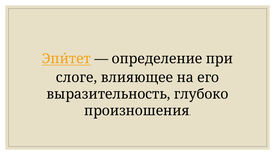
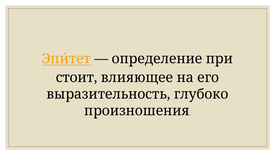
слоге: слоге -> стоит
